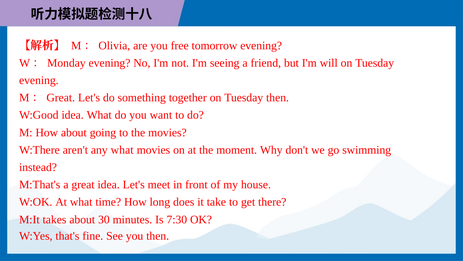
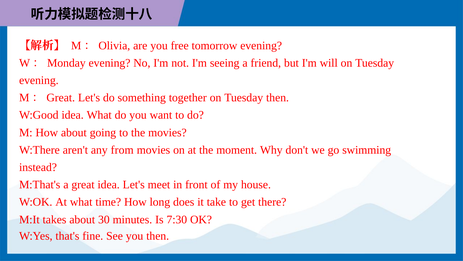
any what: what -> from
